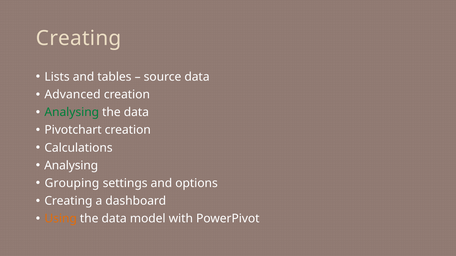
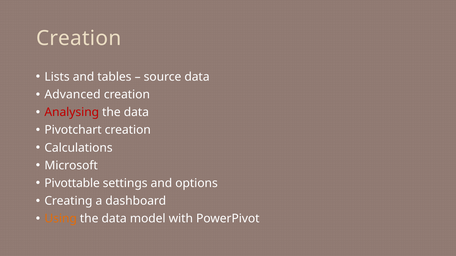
Creating at (79, 38): Creating -> Creation
Analysing at (72, 112) colour: green -> red
Analysing at (71, 166): Analysing -> Microsoft
Grouping: Grouping -> Pivottable
